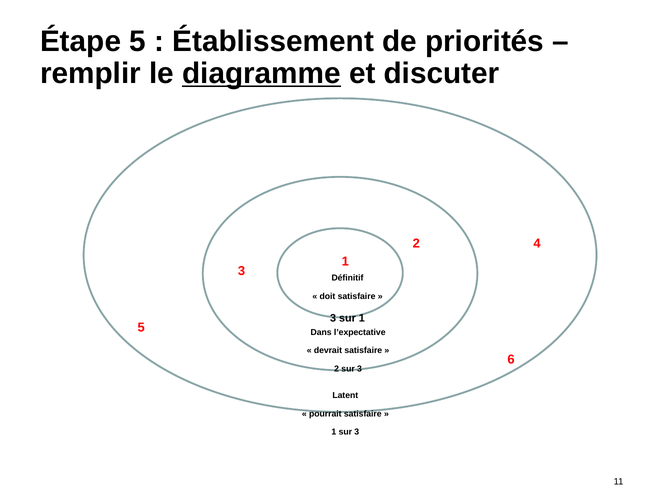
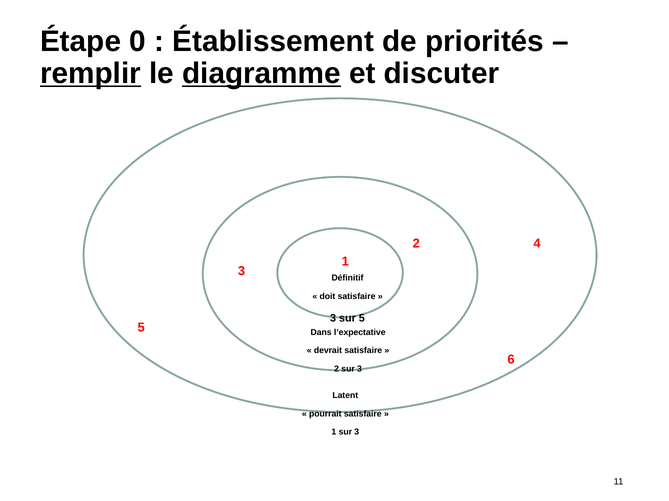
Étape 5: 5 -> 0
remplir underline: none -> present
sur 1: 1 -> 5
